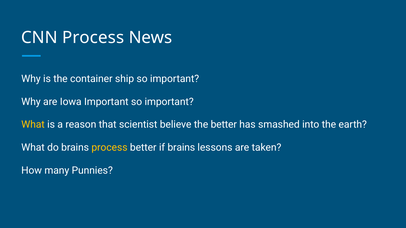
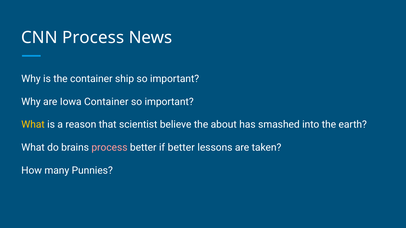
Iowa Important: Important -> Container
the better: better -> about
process at (109, 148) colour: yellow -> pink
if brains: brains -> better
